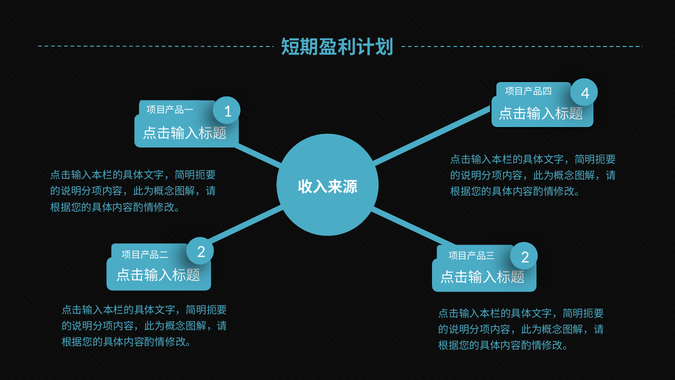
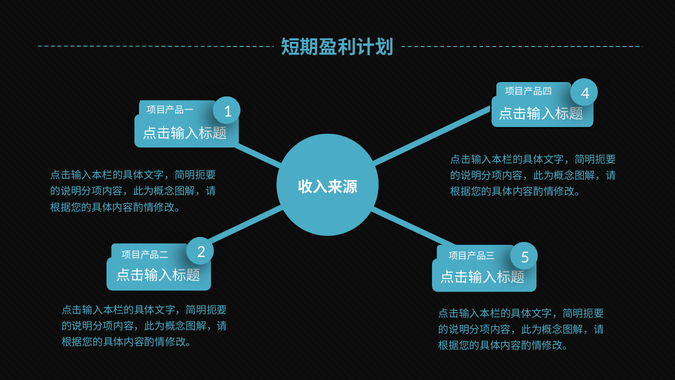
2 2: 2 -> 5
